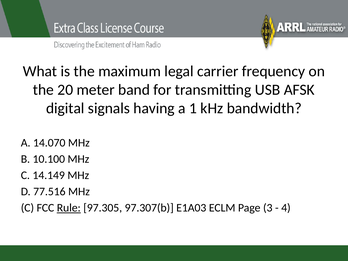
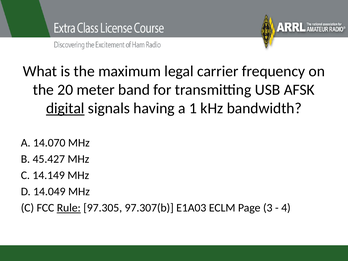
digital underline: none -> present
10.100: 10.100 -> 45.427
77.516: 77.516 -> 14.049
